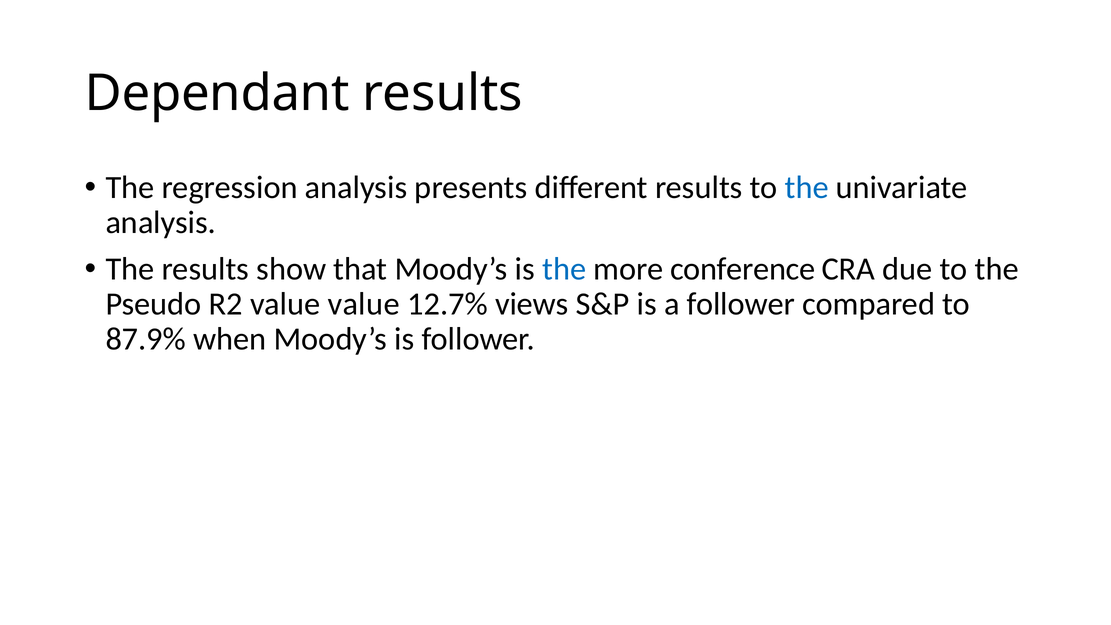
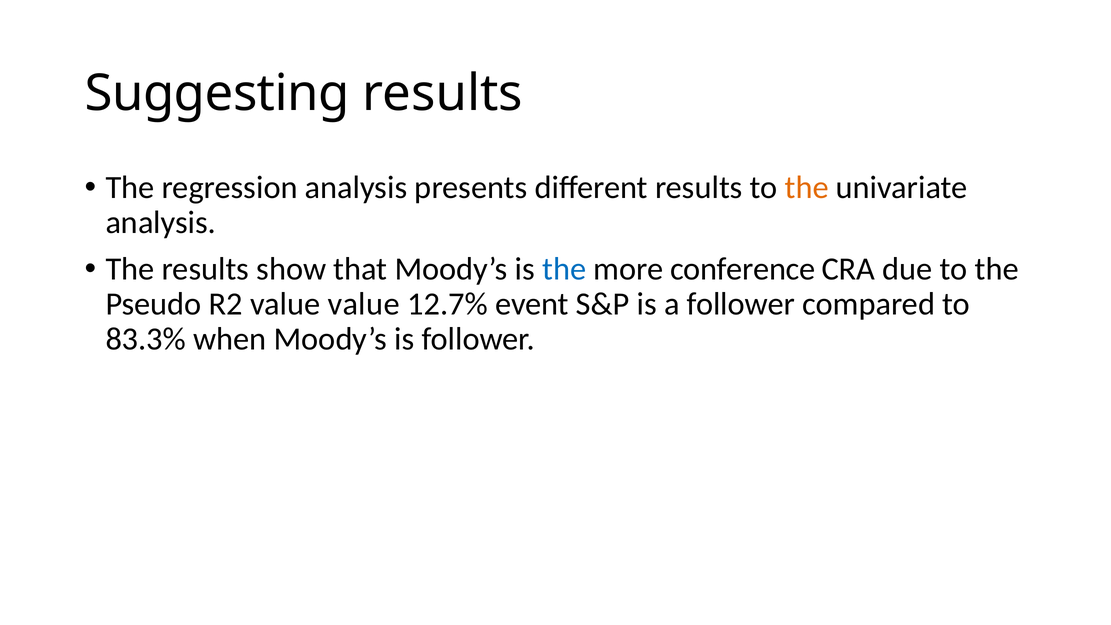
Dependant: Dependant -> Suggesting
the at (807, 188) colour: blue -> orange
views: views -> event
87.9%: 87.9% -> 83.3%
